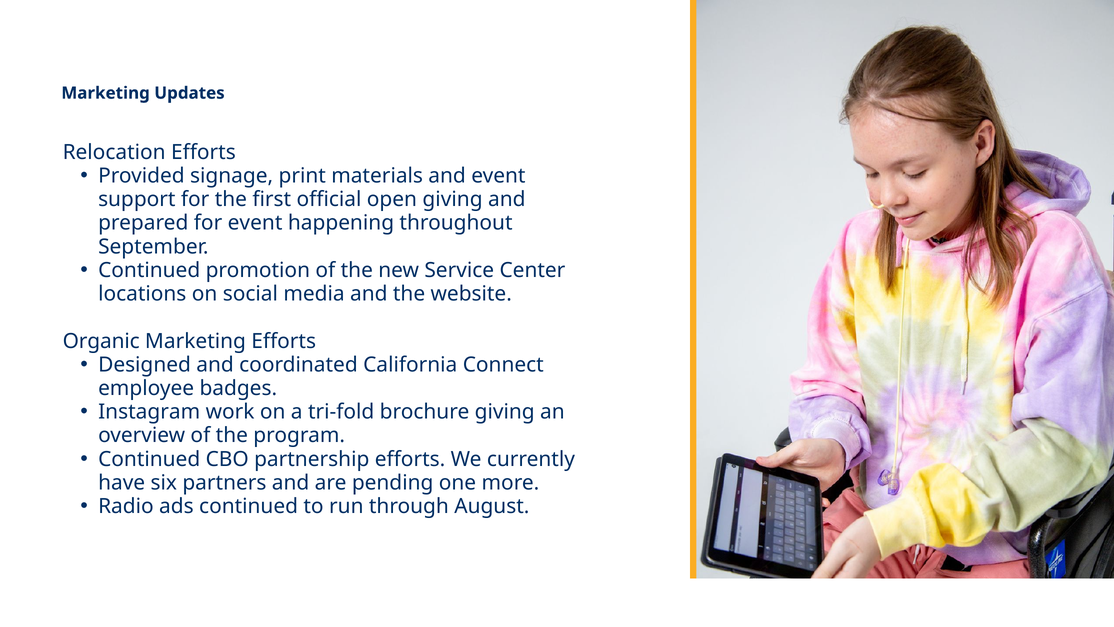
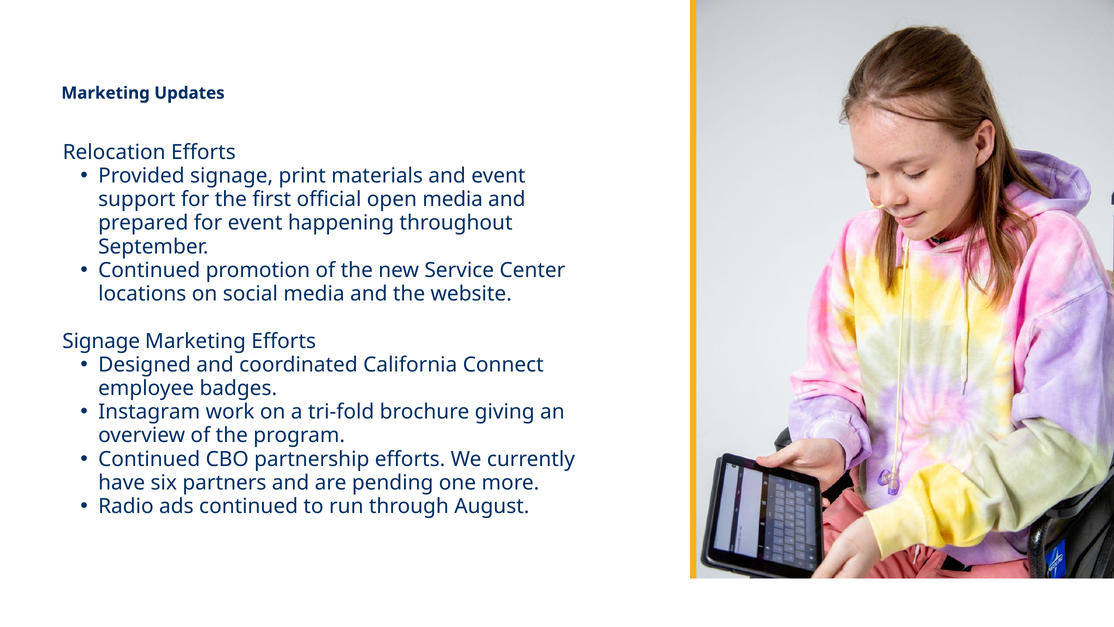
open giving: giving -> media
Organic at (101, 341): Organic -> Signage
